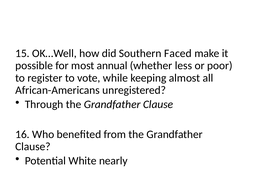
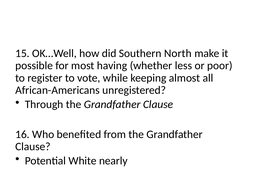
Faced: Faced -> North
annual: annual -> having
